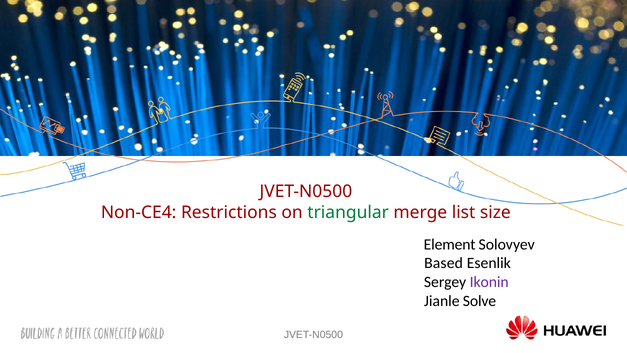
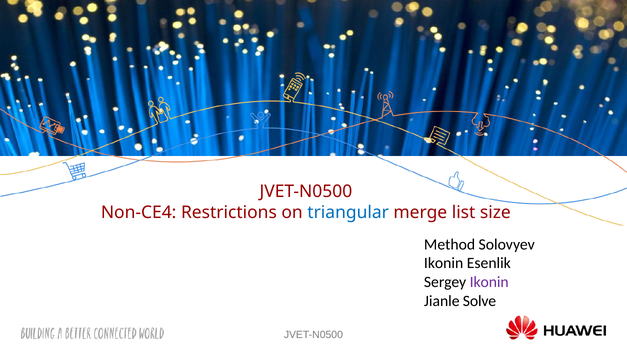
triangular colour: green -> blue
Element: Element -> Method
Based at (444, 263): Based -> Ikonin
